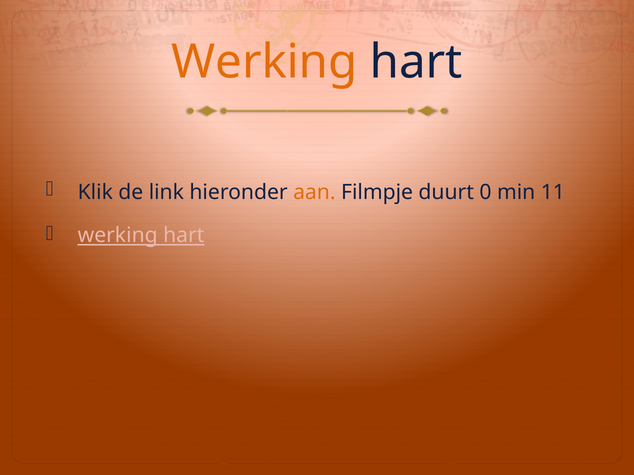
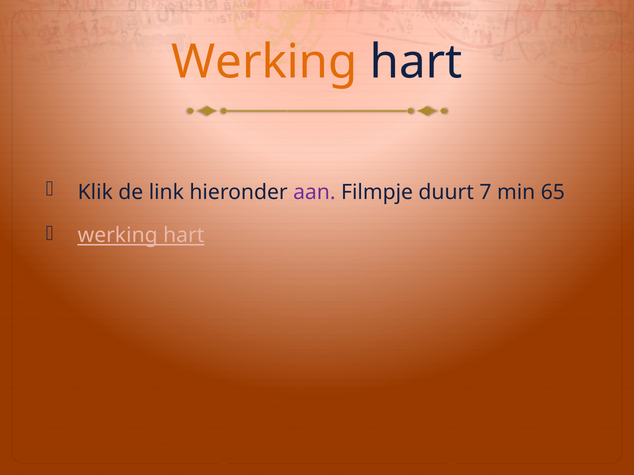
aan colour: orange -> purple
0: 0 -> 7
11: 11 -> 65
